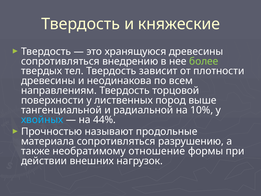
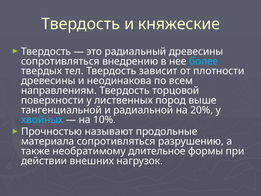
хранящуюся: хранящуюся -> радиальный
более colour: light green -> light blue
10%: 10% -> 20%
44%: 44% -> 10%
отношение: отношение -> длительное
